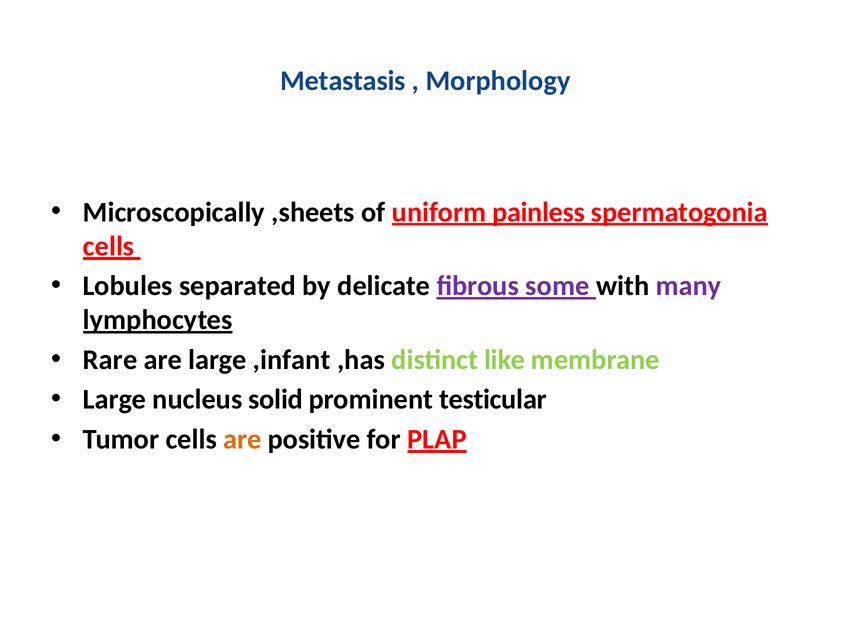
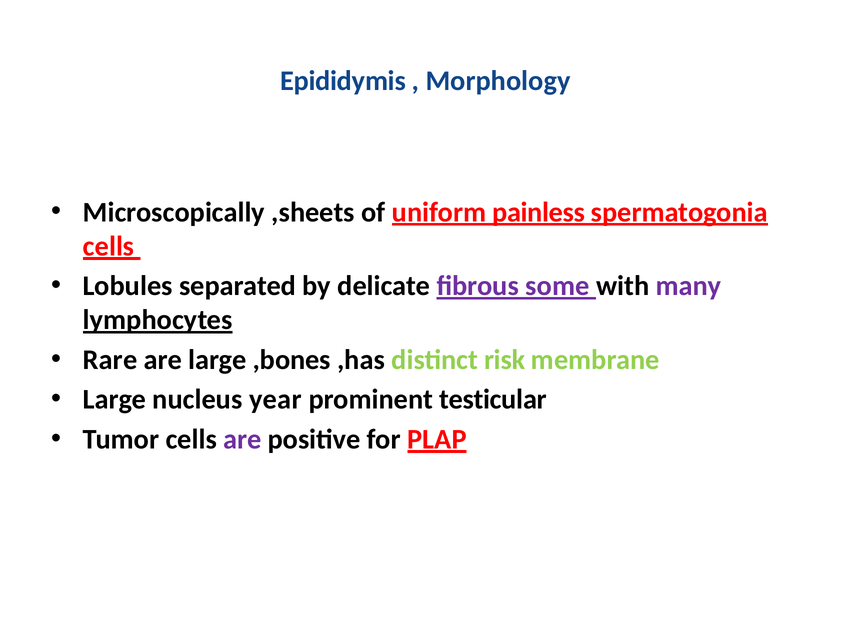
Metastasis: Metastasis -> Epididymis
,infant: ,infant -> ,bones
like: like -> risk
solid: solid -> year
are at (242, 439) colour: orange -> purple
